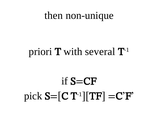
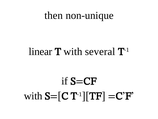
priori: priori -> linear
pick at (33, 96): pick -> with
